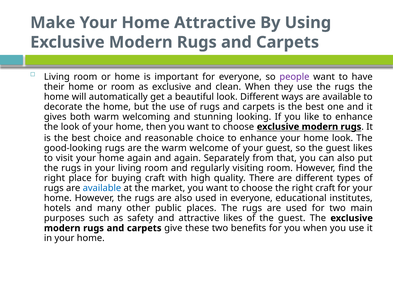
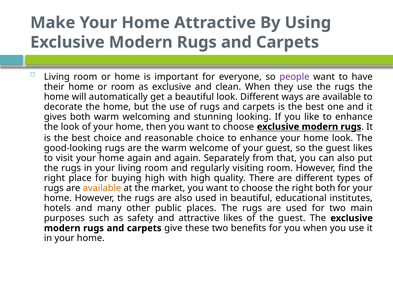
buying craft: craft -> high
available at (102, 189) colour: blue -> orange
right craft: craft -> both
in everyone: everyone -> beautiful
